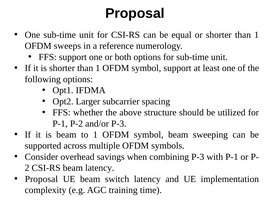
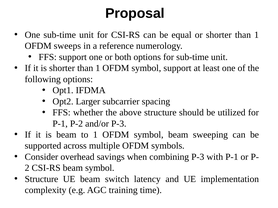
beam latency: latency -> symbol
Proposal at (41, 179): Proposal -> Structure
